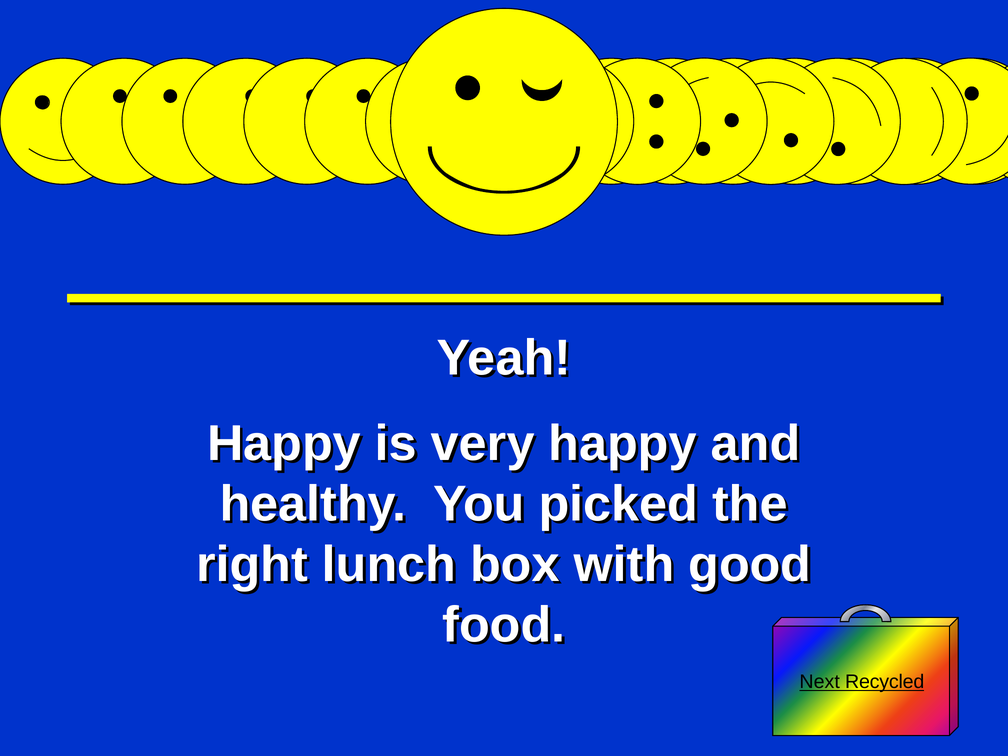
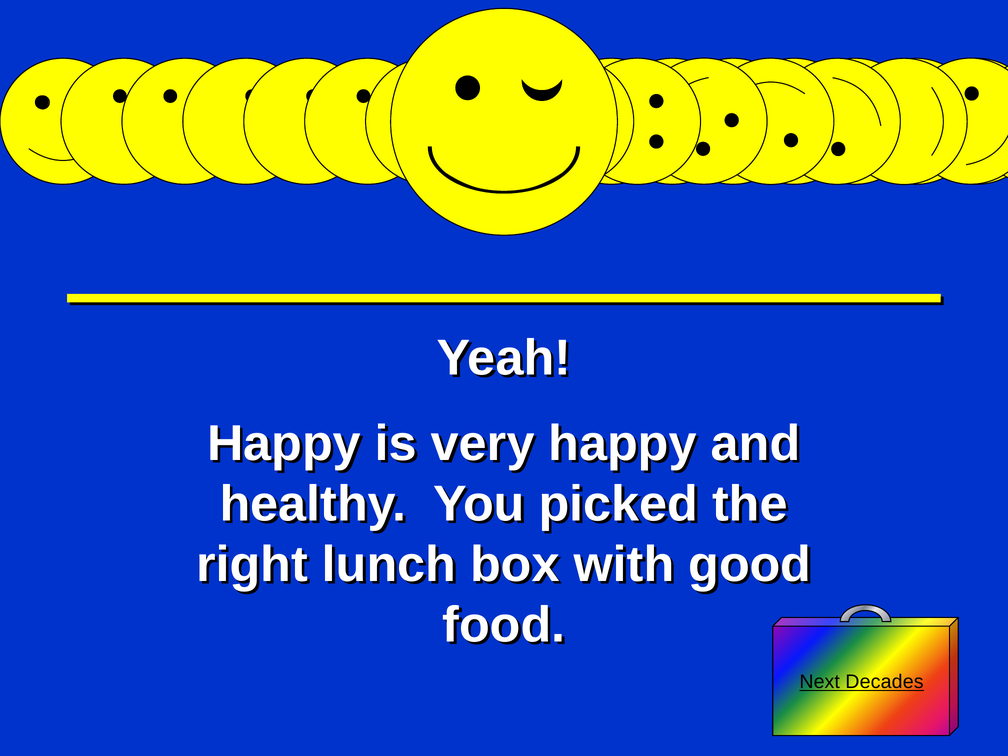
Recycled: Recycled -> Decades
